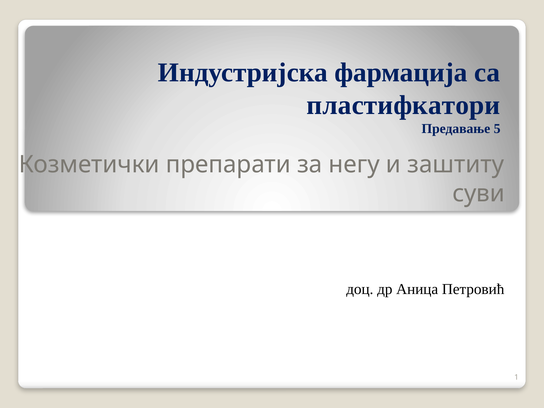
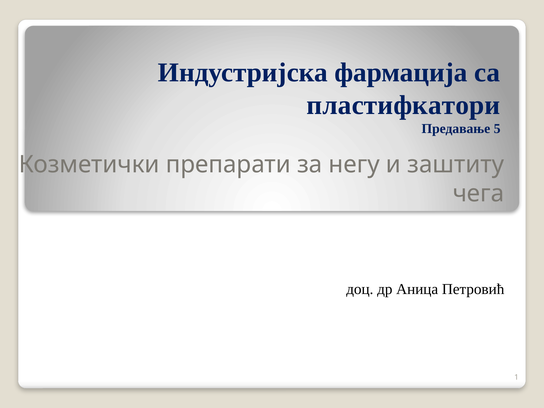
суви: суви -> чега
